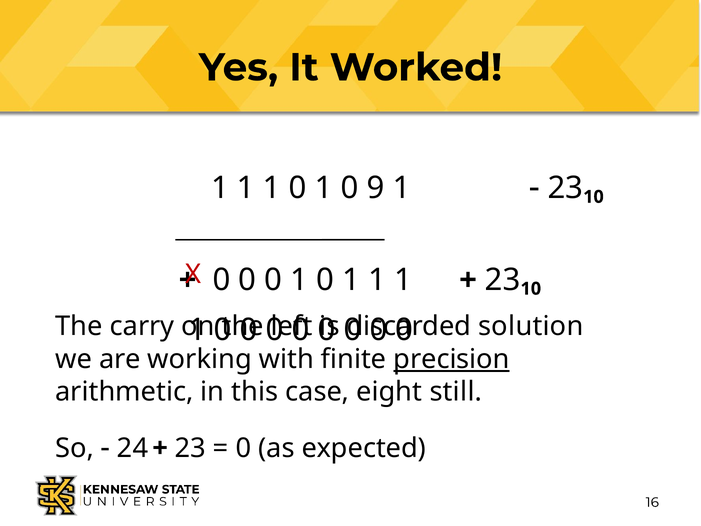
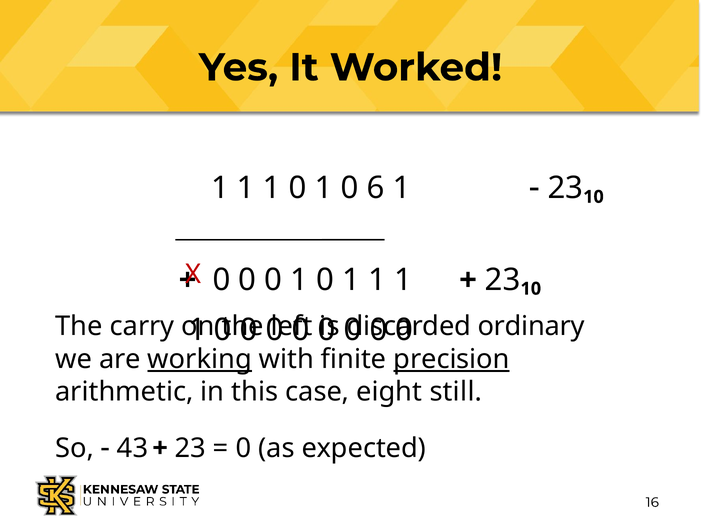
9: 9 -> 6
solution: solution -> ordinary
working underline: none -> present
24: 24 -> 43
